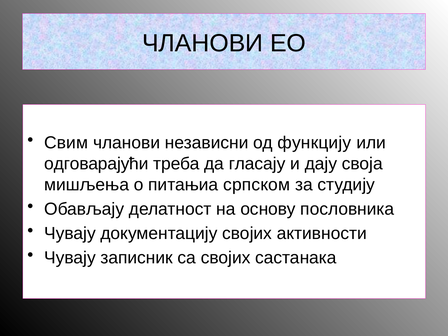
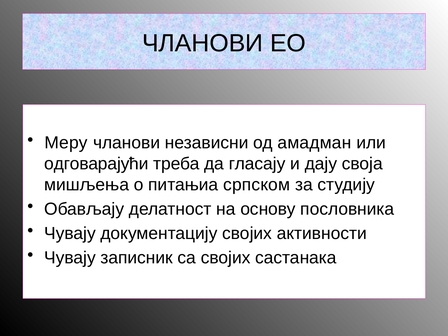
Свим: Свим -> Меру
функцију: функцију -> амадман
